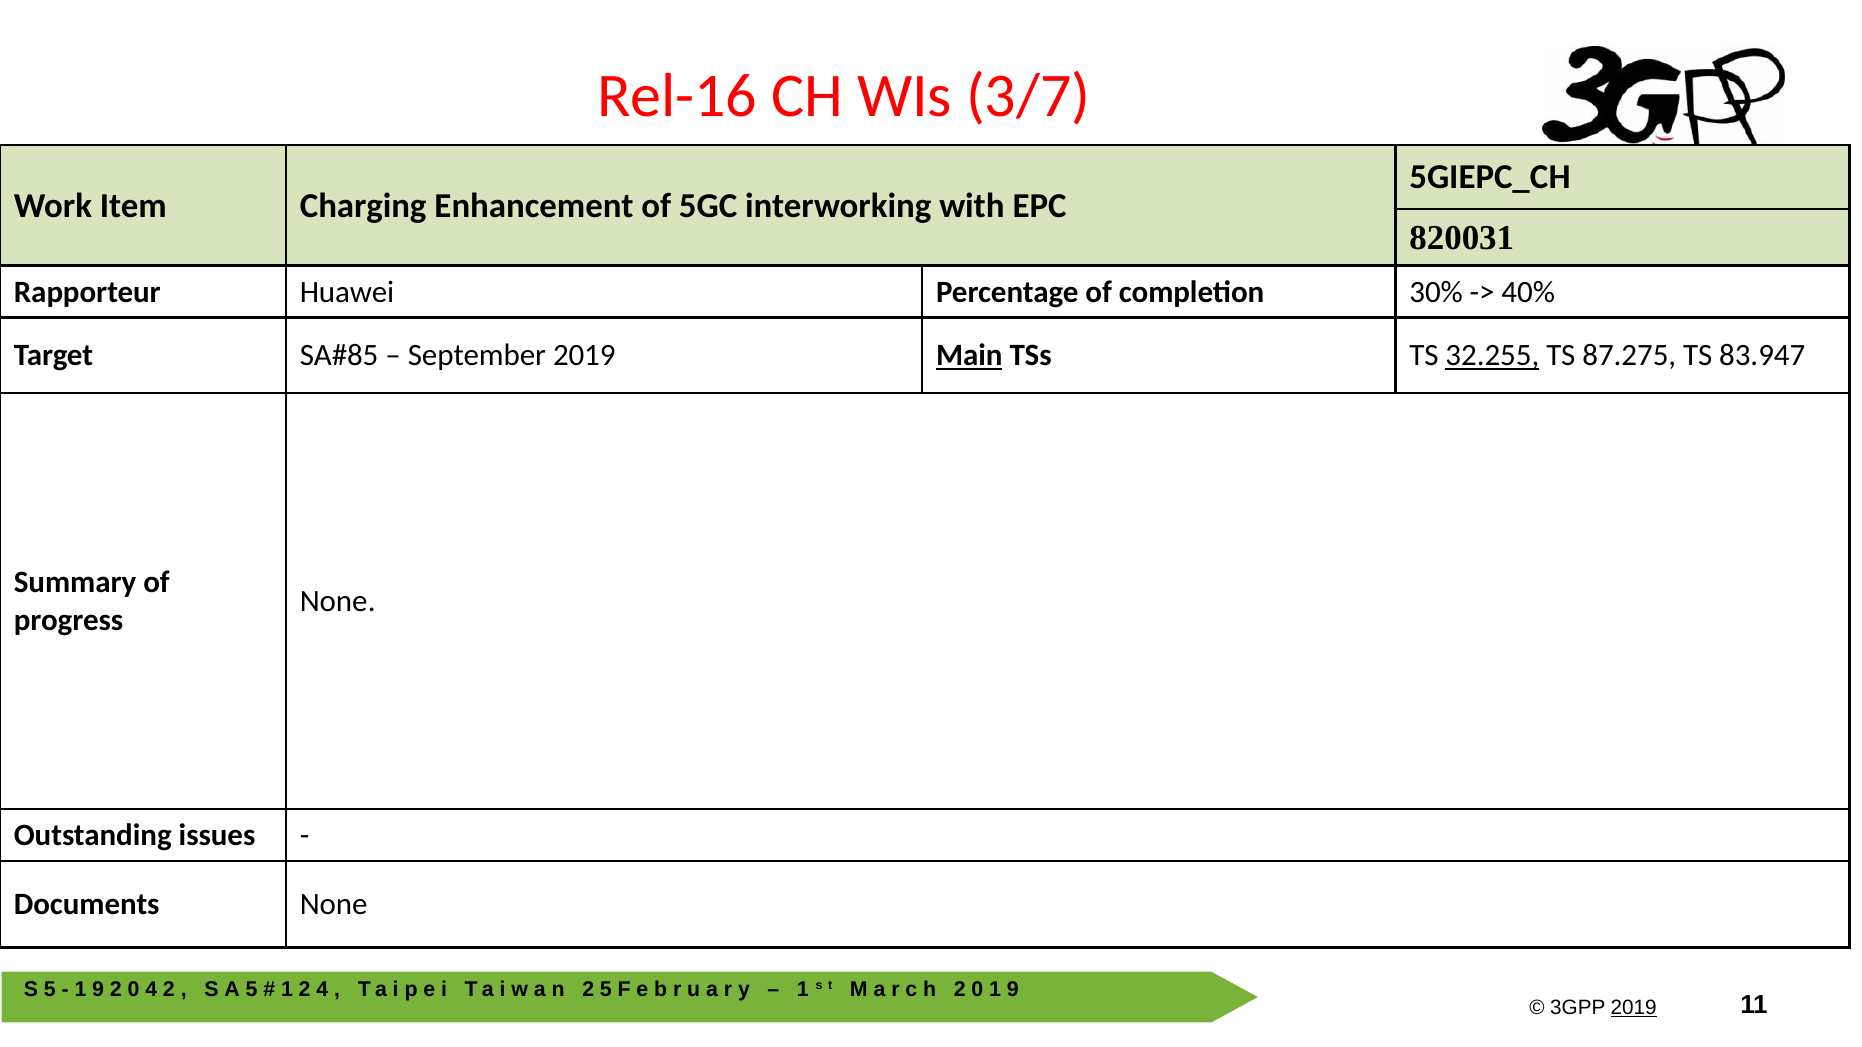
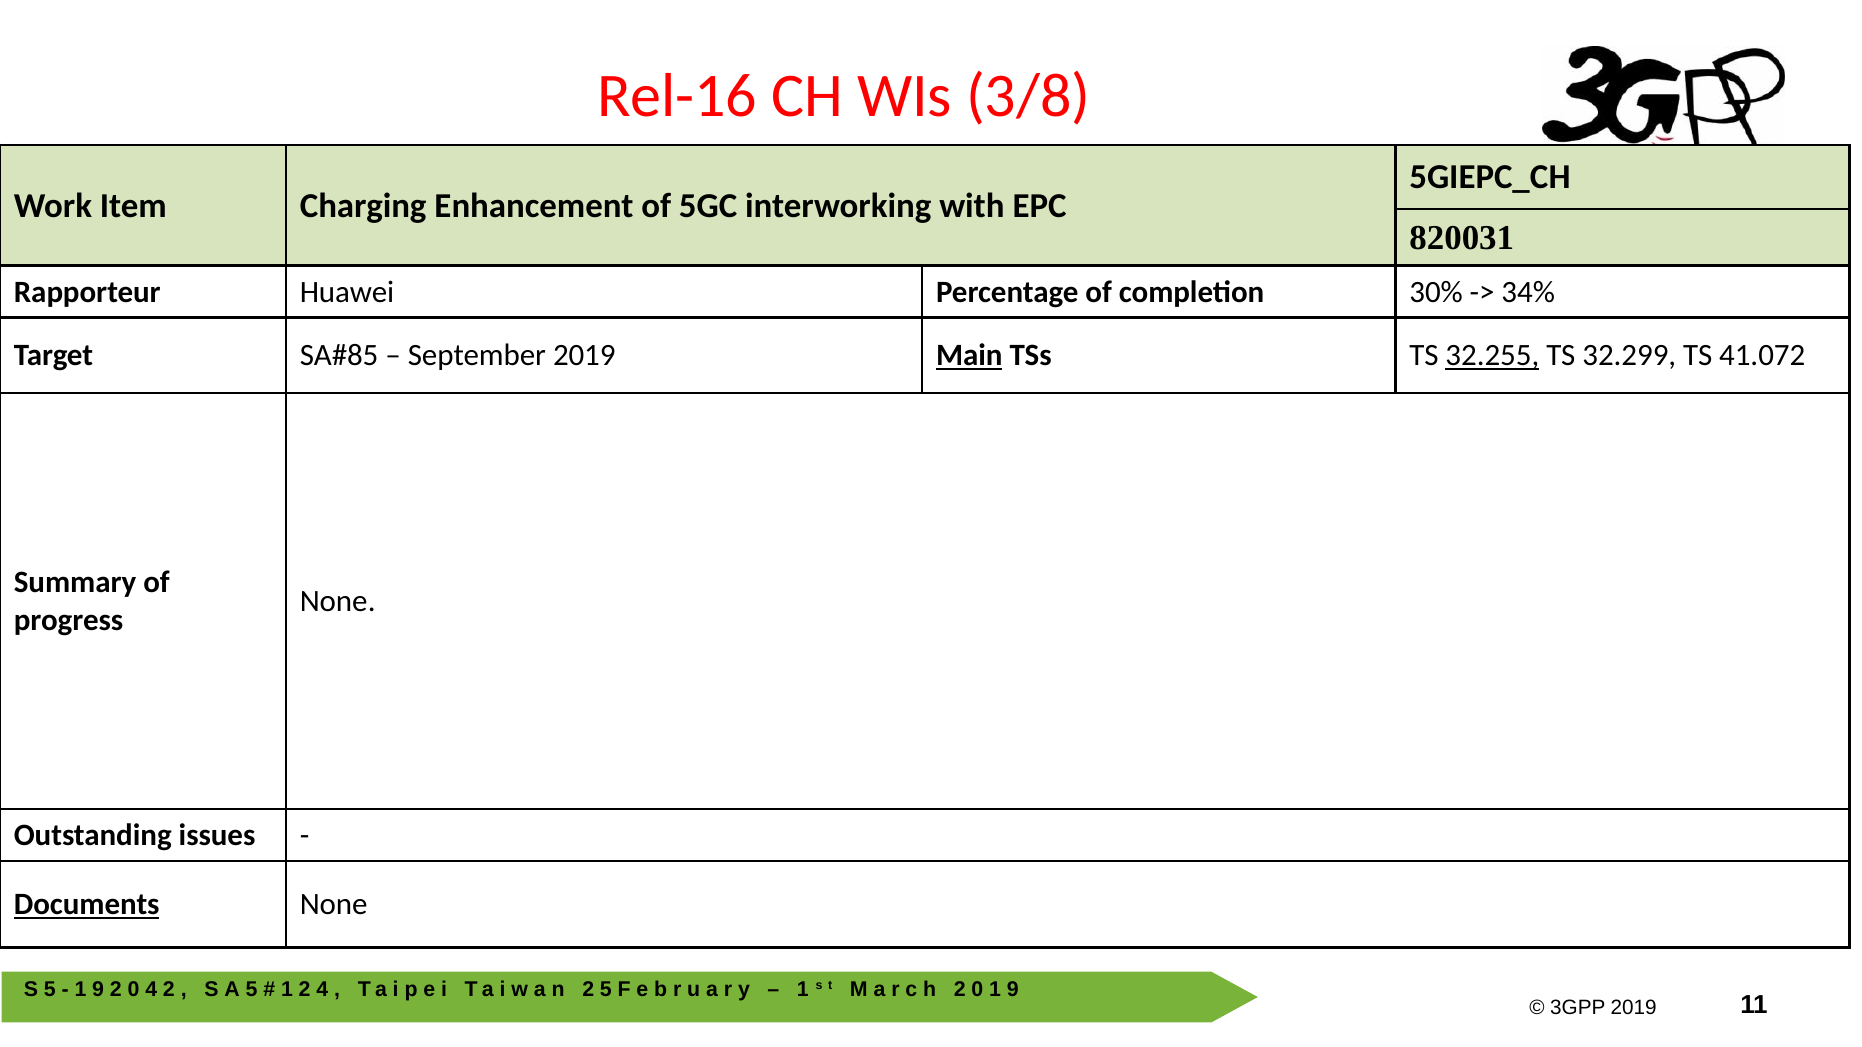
3/7: 3/7 -> 3/8
40%: 40% -> 34%
87.275: 87.275 -> 32.299
83.947: 83.947 -> 41.072
Documents underline: none -> present
2019 at (1634, 1008) underline: present -> none
